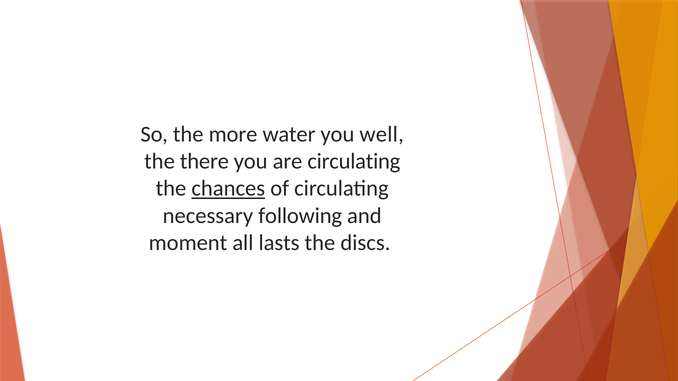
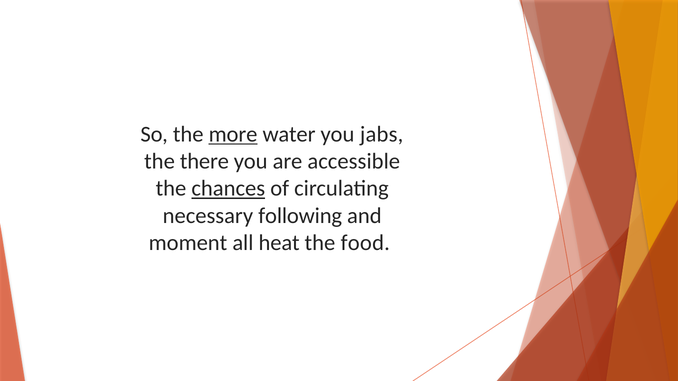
more underline: none -> present
well: well -> jabs
are circulating: circulating -> accessible
lasts: lasts -> heat
discs: discs -> food
